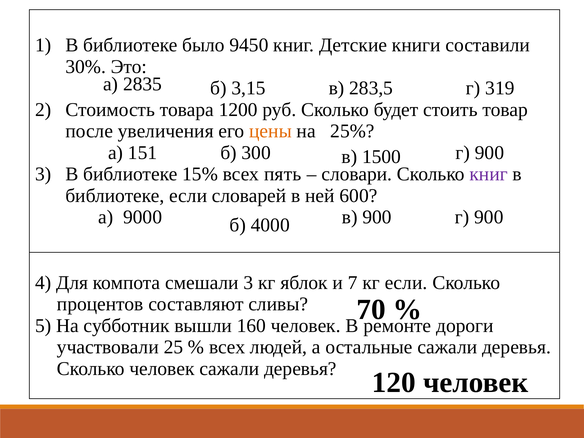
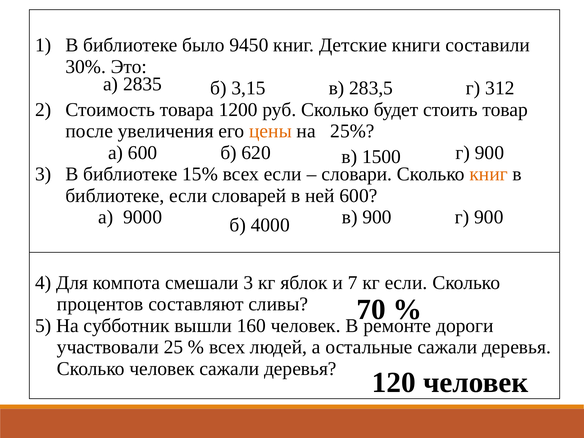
319: 319 -> 312
а 151: 151 -> 600
300: 300 -> 620
всех пять: пять -> если
книг at (489, 174) colour: purple -> orange
